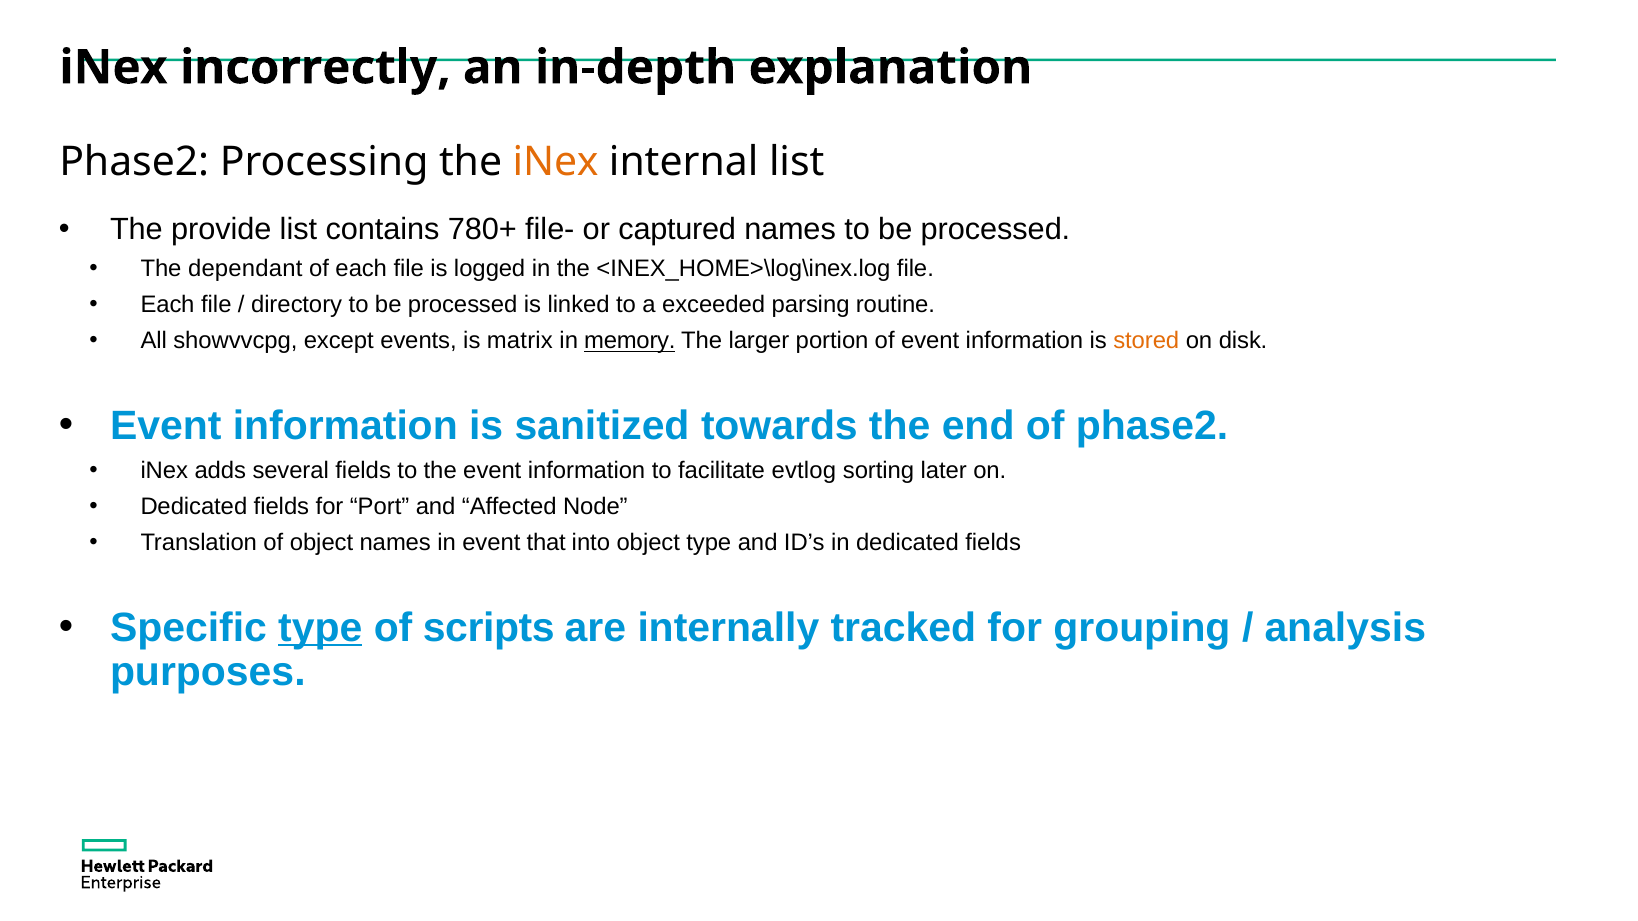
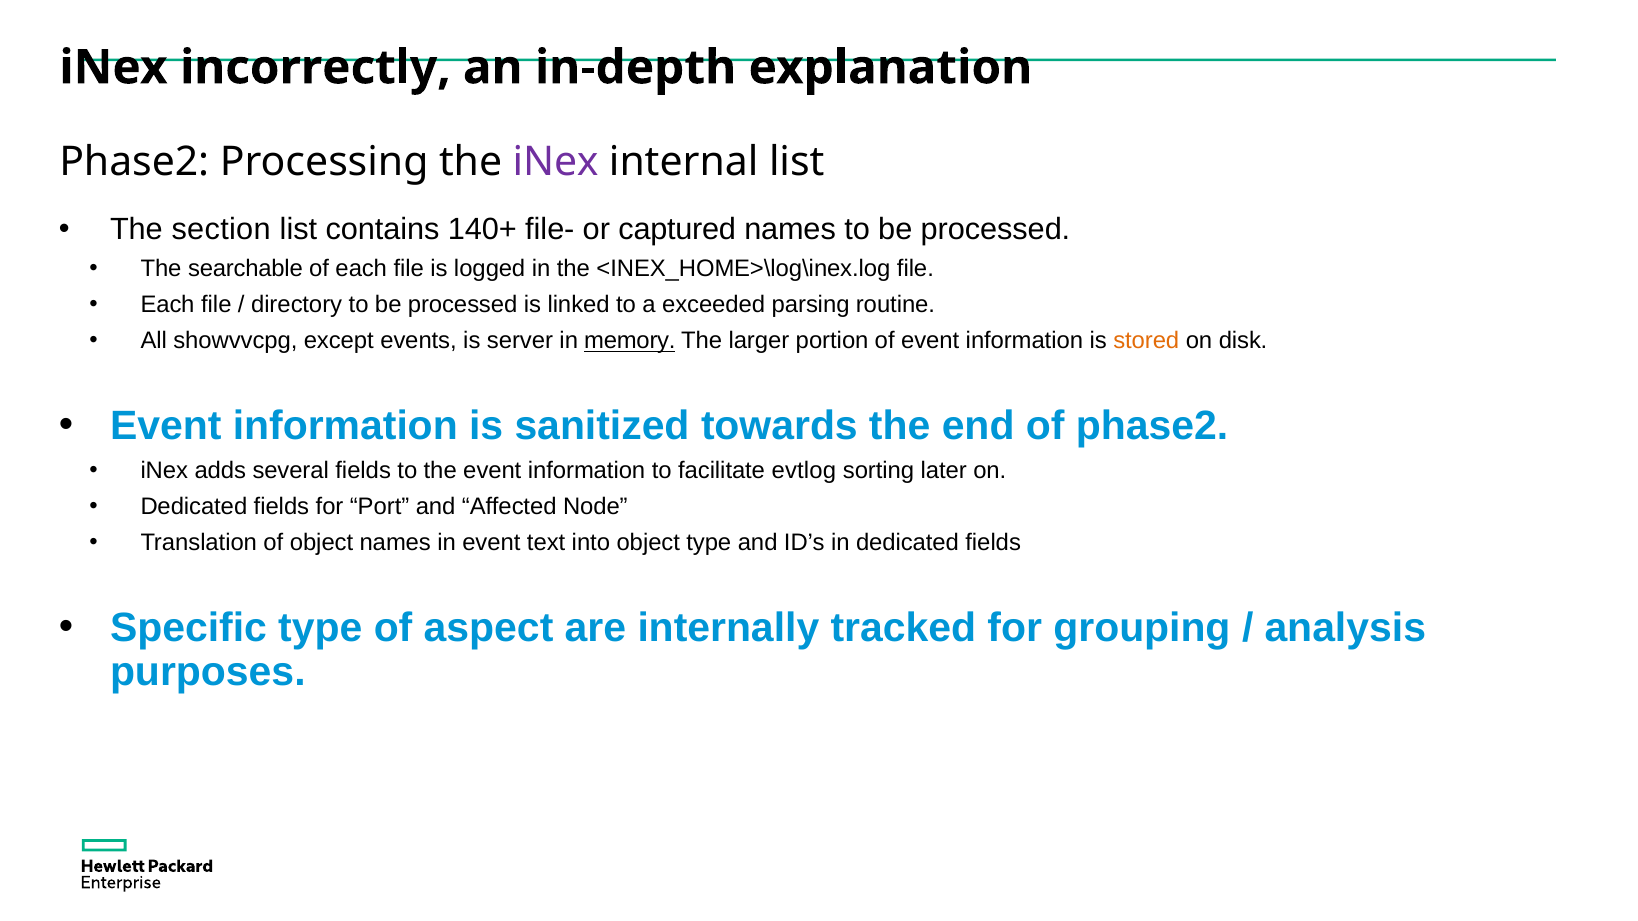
iNex at (556, 162) colour: orange -> purple
provide: provide -> section
780+: 780+ -> 140+
dependant: dependant -> searchable
matrix: matrix -> server
that: that -> text
type at (320, 628) underline: present -> none
scripts: scripts -> aspect
